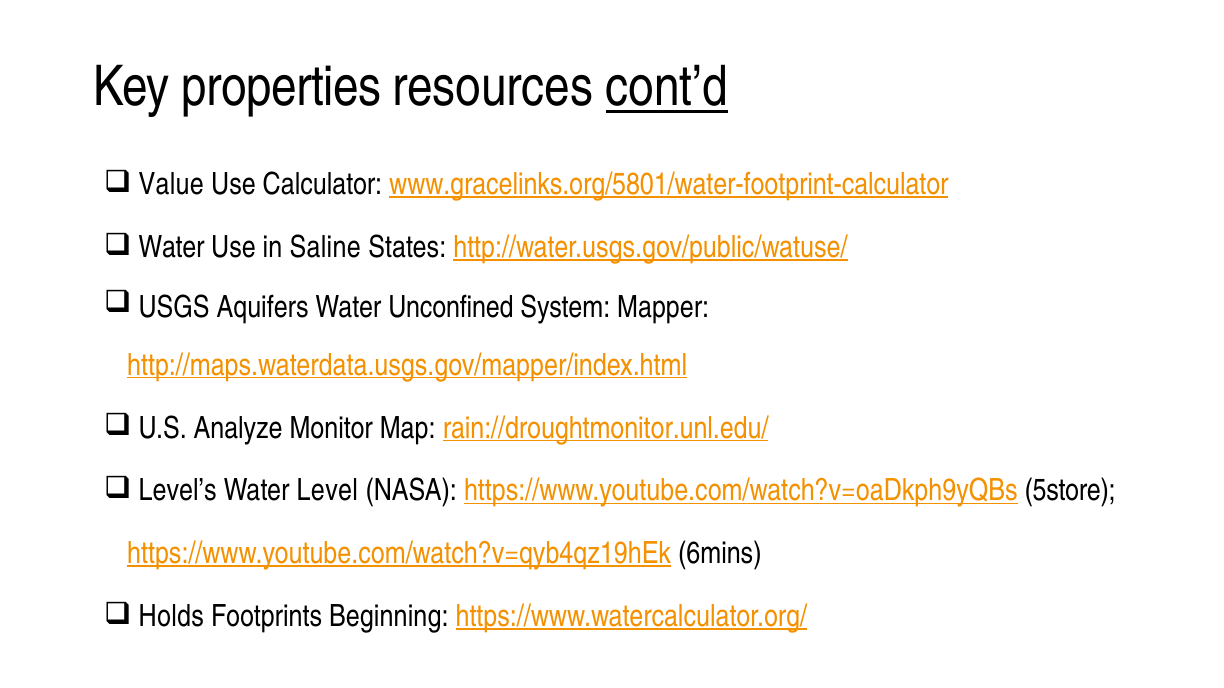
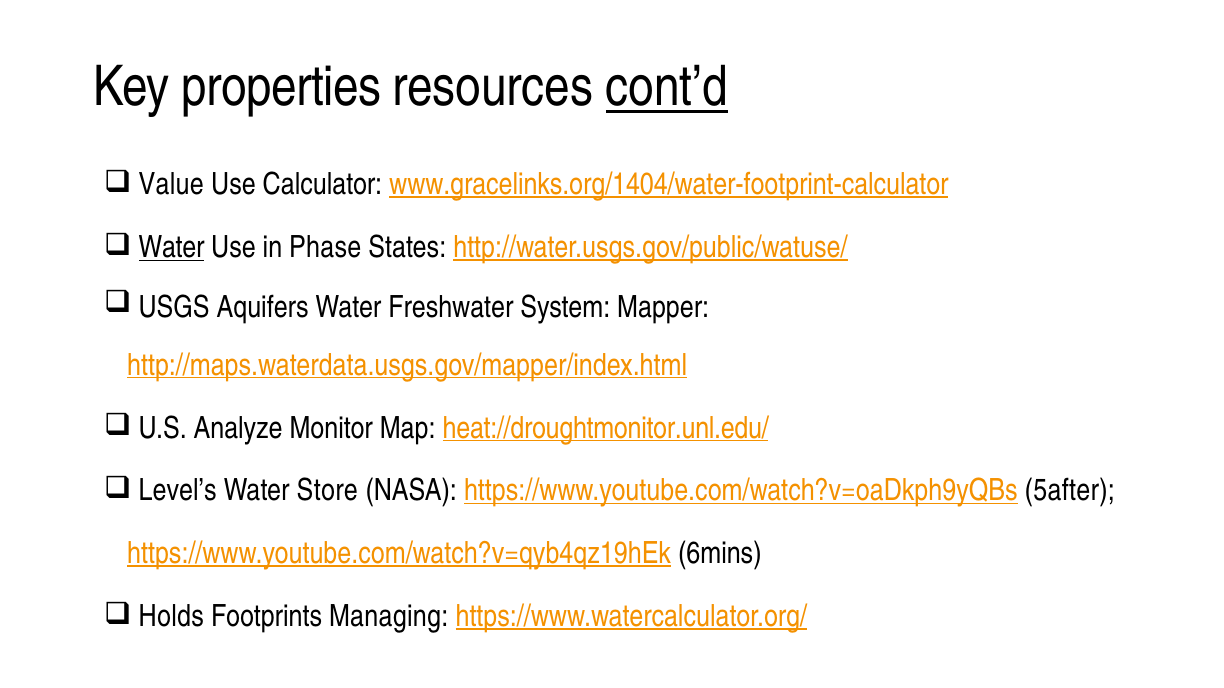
www.gracelinks.org/5801/water-footprint-calculator: www.gracelinks.org/5801/water-footprint-calculator -> www.gracelinks.org/1404/water-footprint-calculator
Water at (172, 248) underline: none -> present
Saline: Saline -> Phase
Unconfined: Unconfined -> Freshwater
rain://droughtmonitor.unl.edu/: rain://droughtmonitor.unl.edu/ -> heat://droughtmonitor.unl.edu/
Level: Level -> Store
5store: 5store -> 5after
Beginning: Beginning -> Managing
